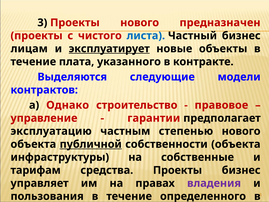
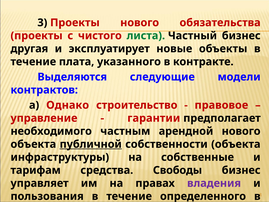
предназначен: предназначен -> обязательства
листа colour: blue -> green
лицам: лицам -> другая
эксплуатирует underline: present -> none
эксплуатацию: эксплуатацию -> необходимого
степенью: степенью -> арендной
средства Проекты: Проекты -> Свободы
